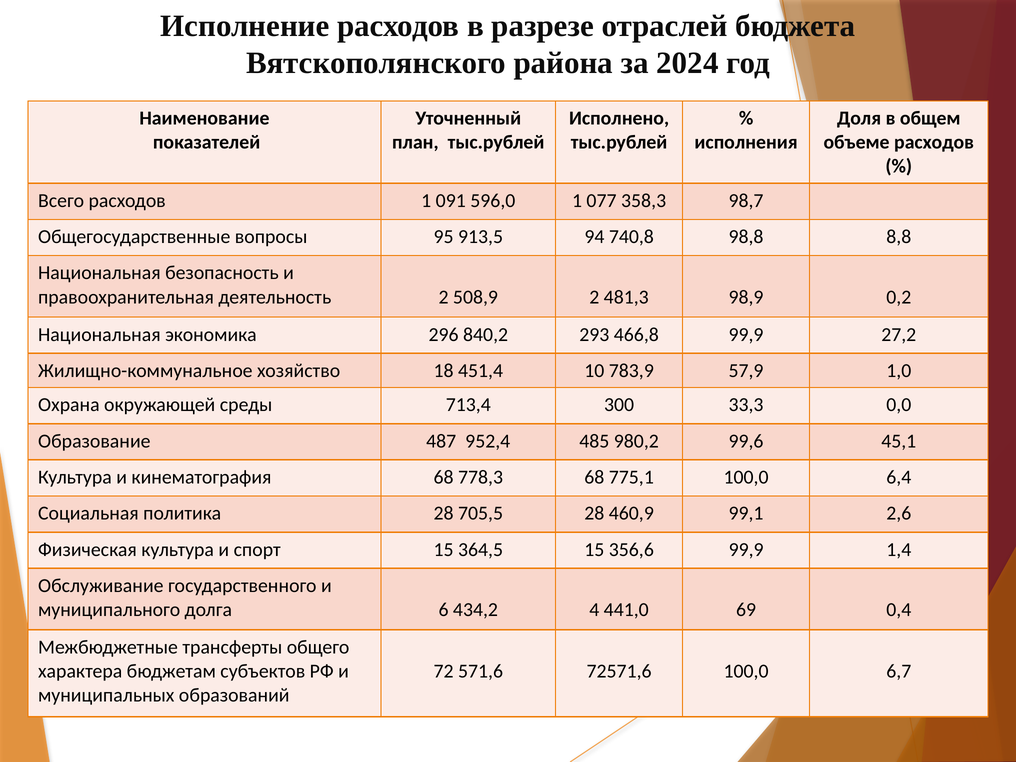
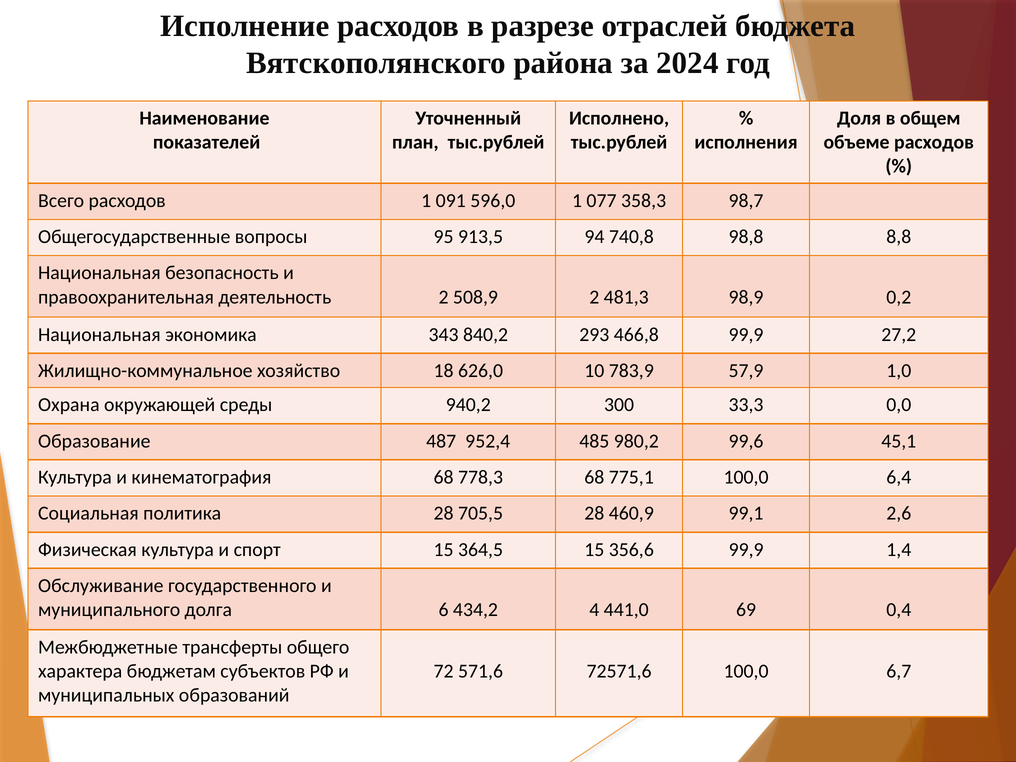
296: 296 -> 343
451,4: 451,4 -> 626,0
713,4: 713,4 -> 940,2
